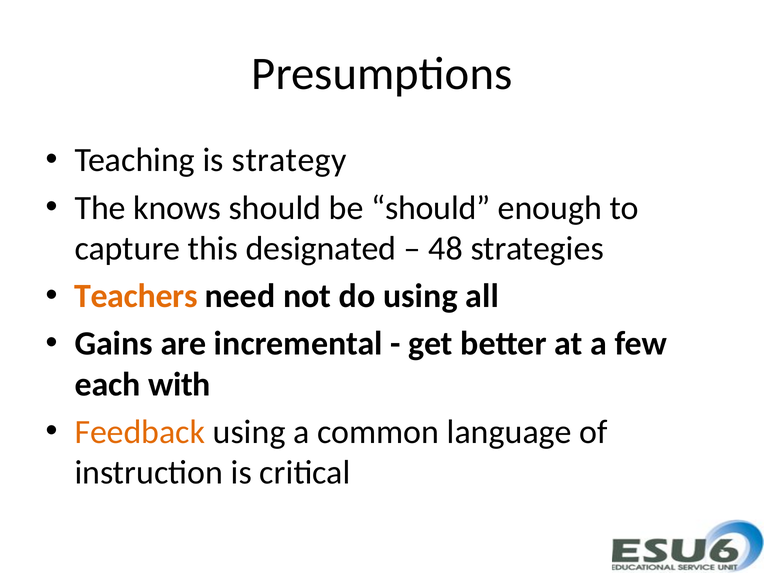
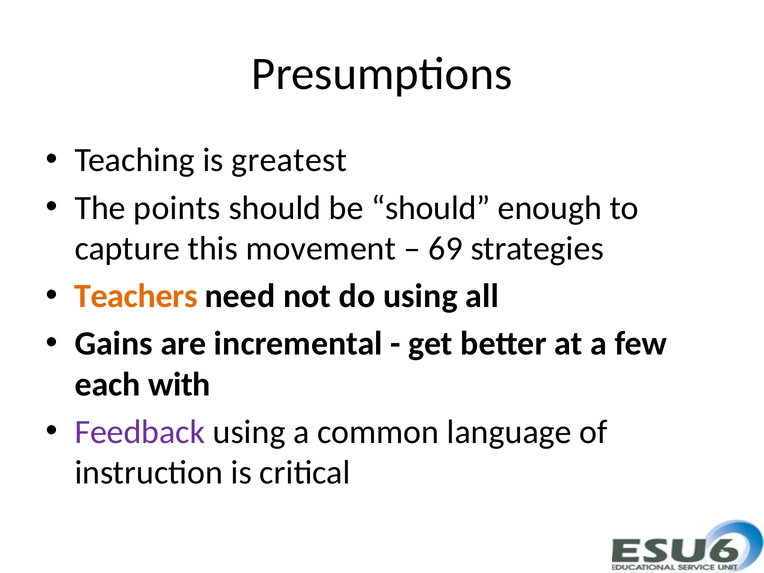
strategy: strategy -> greatest
knows: knows -> points
designated: designated -> movement
48: 48 -> 69
Feedback colour: orange -> purple
